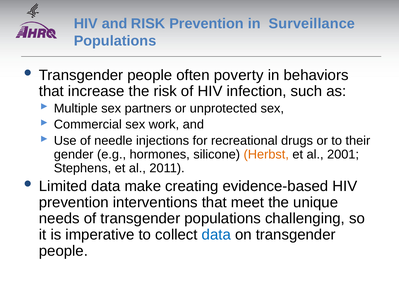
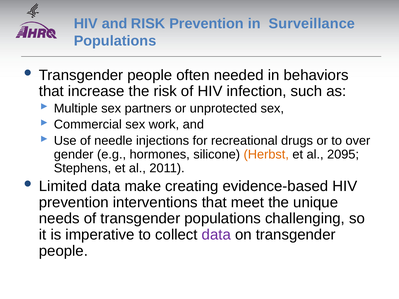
poverty: poverty -> needed
their: their -> over
2001: 2001 -> 2095
data at (216, 235) colour: blue -> purple
